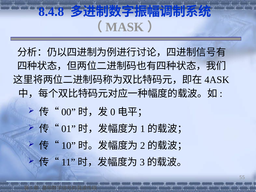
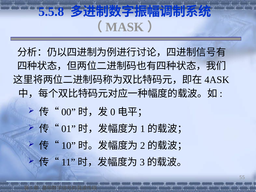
8.4.8: 8.4.8 -> 5.5.8
